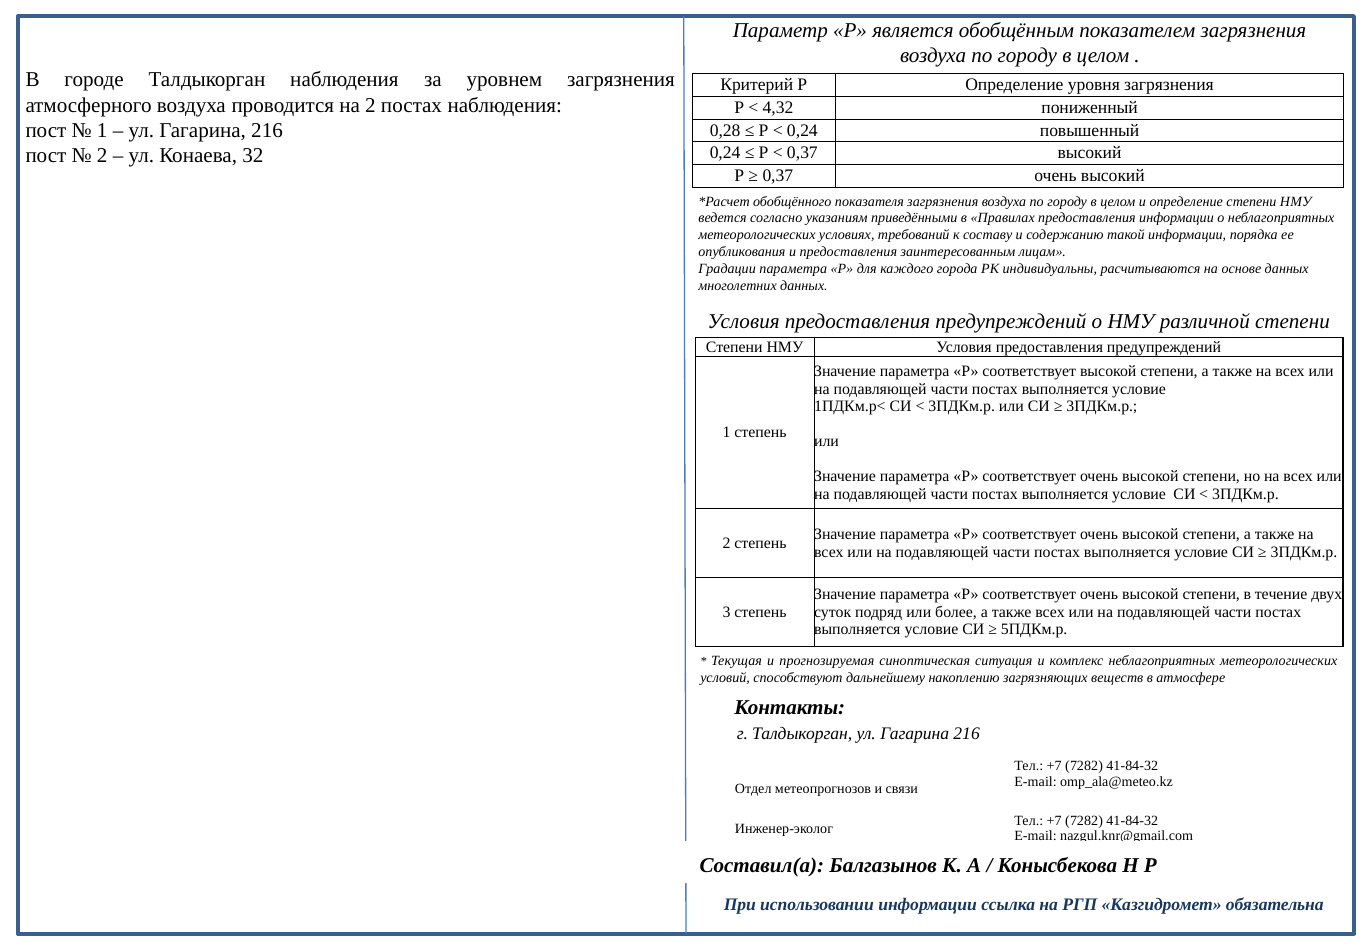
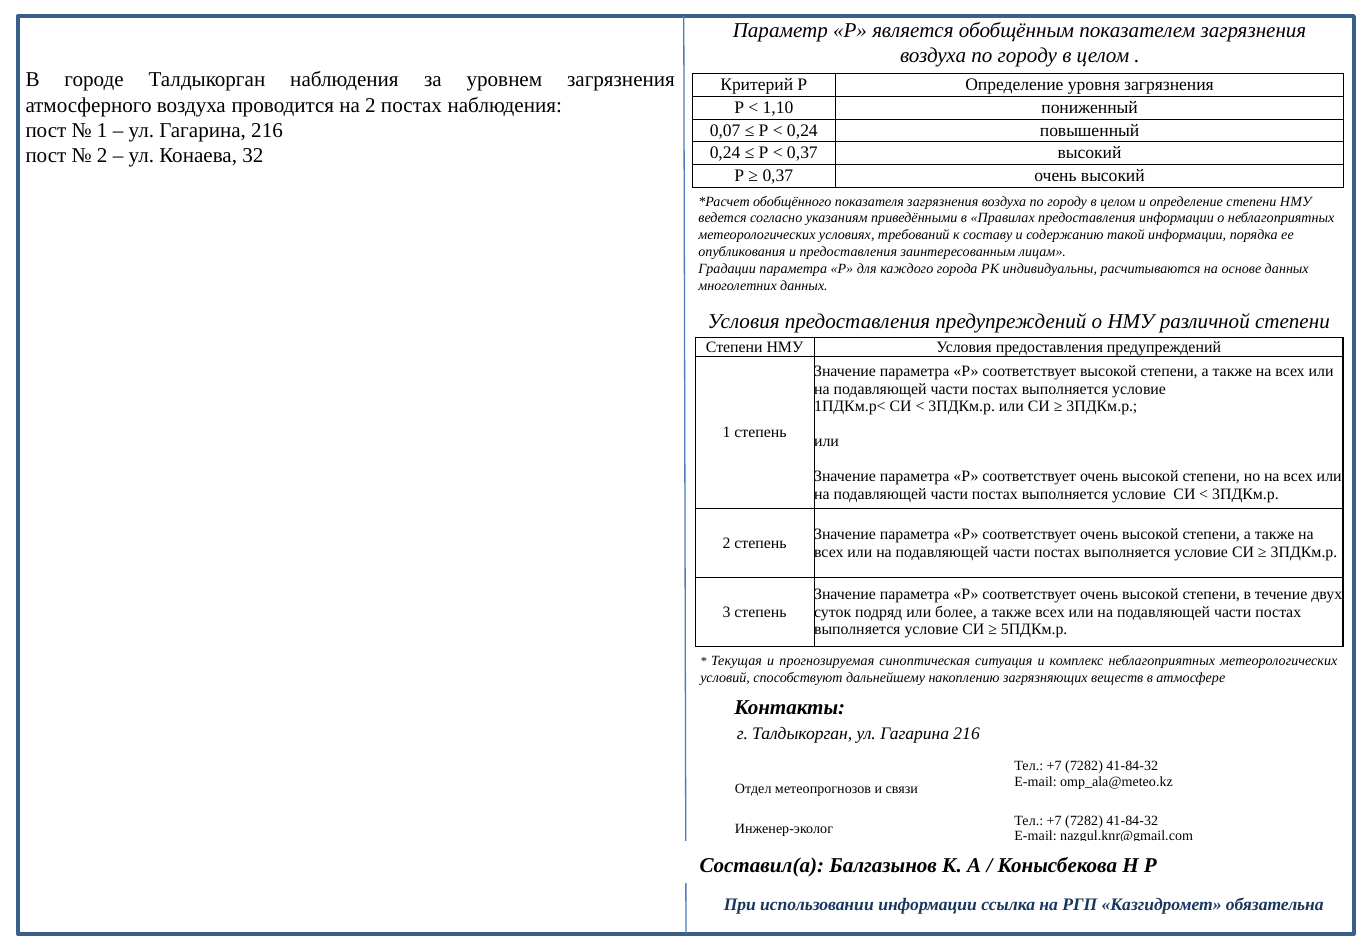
4,32: 4,32 -> 1,10
0,28: 0,28 -> 0,07
